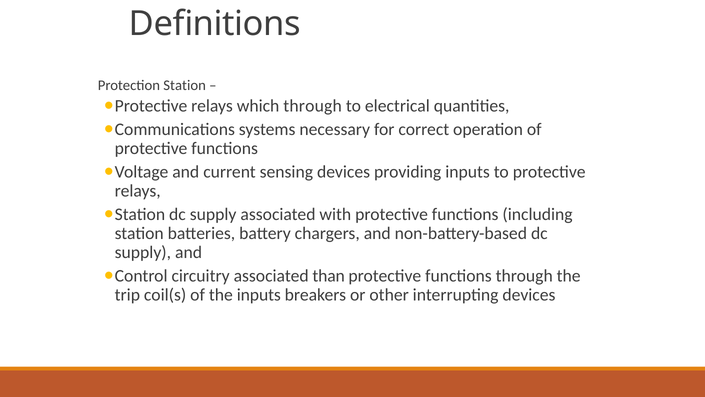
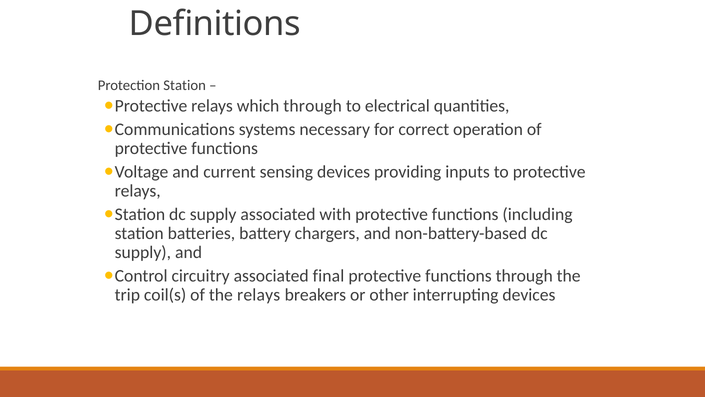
than: than -> final
the inputs: inputs -> relays
